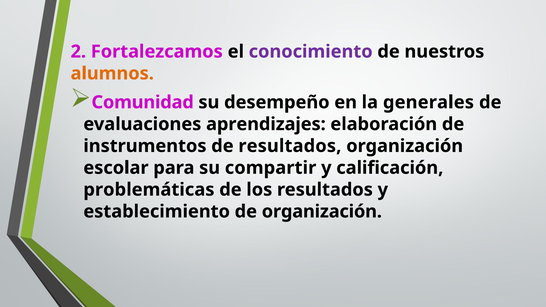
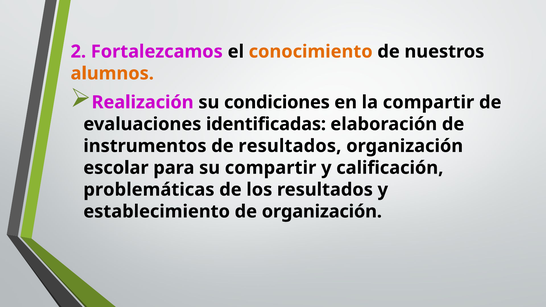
conocimiento colour: purple -> orange
Comunidad: Comunidad -> Realización
desempeño: desempeño -> condiciones
la generales: generales -> compartir
aprendizajes: aprendizajes -> identificadas
